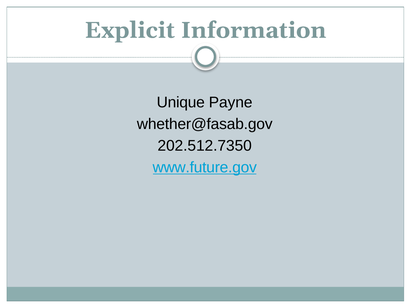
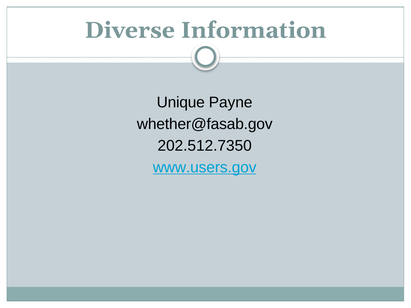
Explicit: Explicit -> Diverse
www.future.gov: www.future.gov -> www.users.gov
